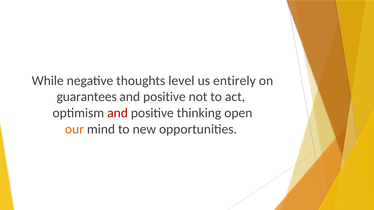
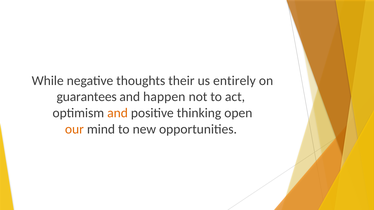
level: level -> their
positive at (164, 97): positive -> happen
and at (118, 113) colour: red -> orange
